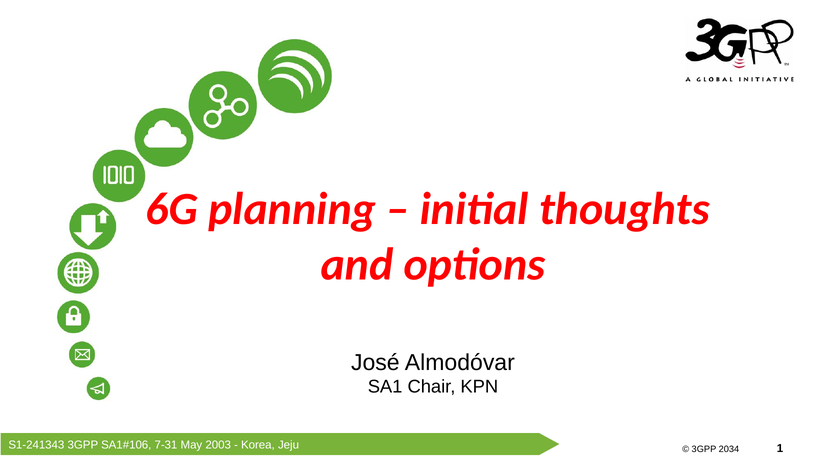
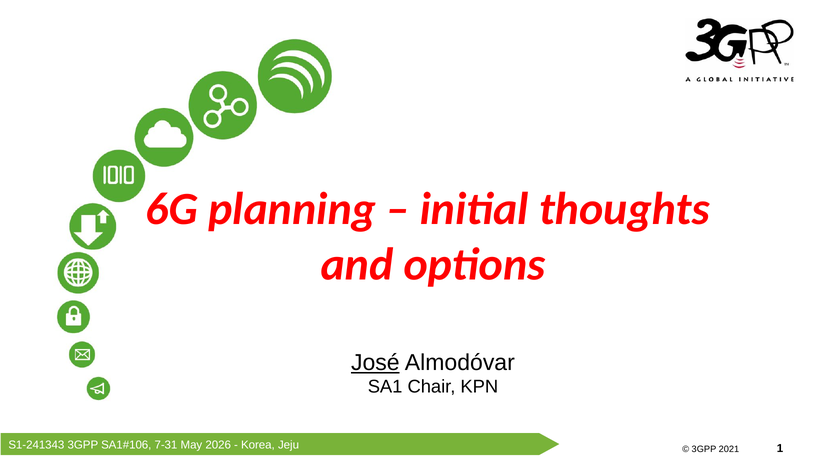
José underline: none -> present
2003: 2003 -> 2026
2034: 2034 -> 2021
